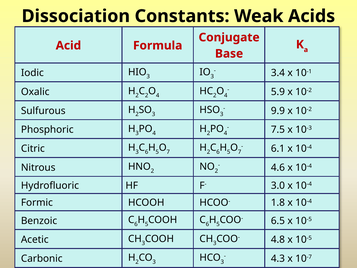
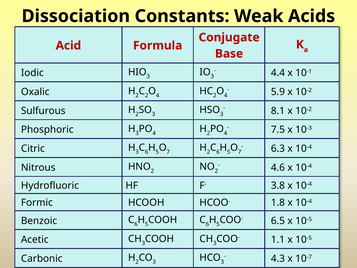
3.4: 3.4 -> 4.4
9.9: 9.9 -> 8.1
6.1: 6.1 -> 6.3
F- 3.0: 3.0 -> 3.8
4.8: 4.8 -> 1.1
